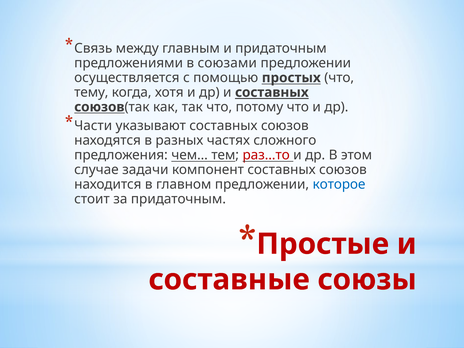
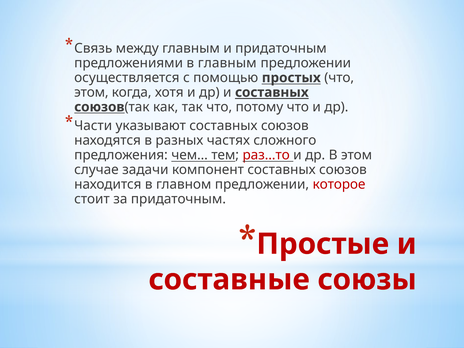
в союзами: союзами -> главным
тему at (91, 92): тему -> этом
которое colour: blue -> red
